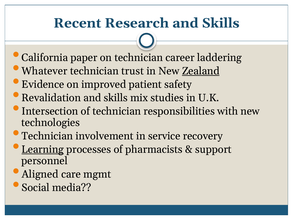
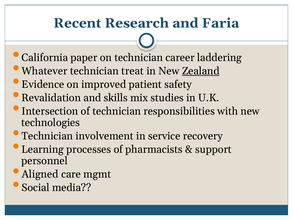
Research and Skills: Skills -> Faria
trust: trust -> treat
Learning underline: present -> none
